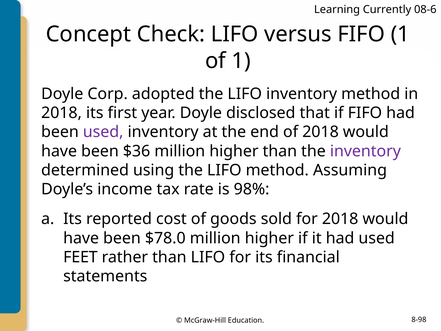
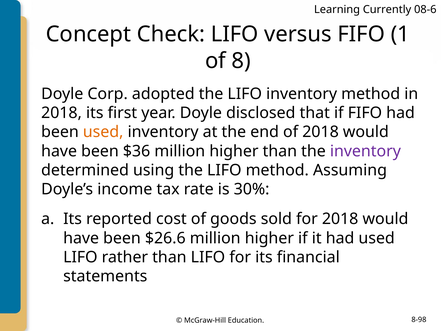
of 1: 1 -> 8
used at (103, 132) colour: purple -> orange
98%: 98% -> 30%
$78.0: $78.0 -> $26.6
FEET at (80, 257): FEET -> LIFO
